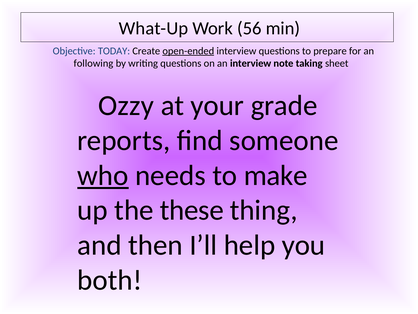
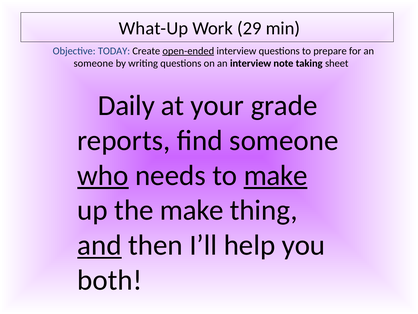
56: 56 -> 29
following at (93, 63): following -> someone
Ozzy: Ozzy -> Daily
make at (276, 175) underline: none -> present
the these: these -> make
and underline: none -> present
